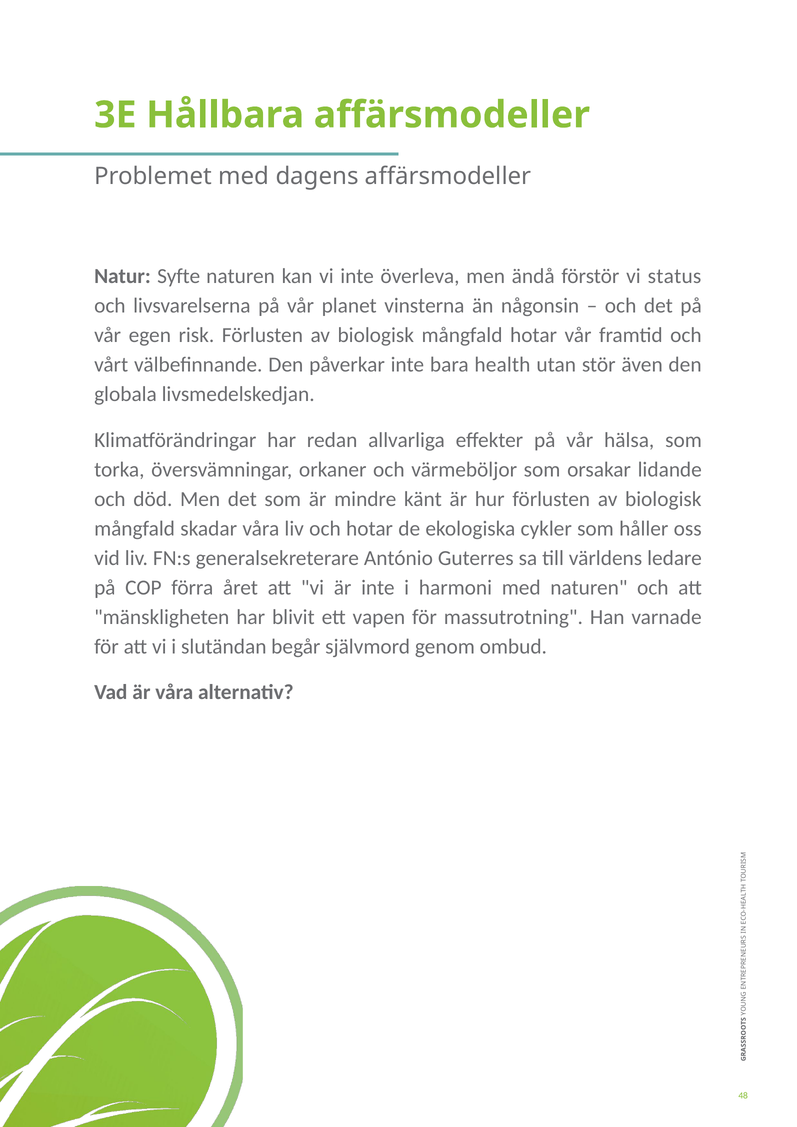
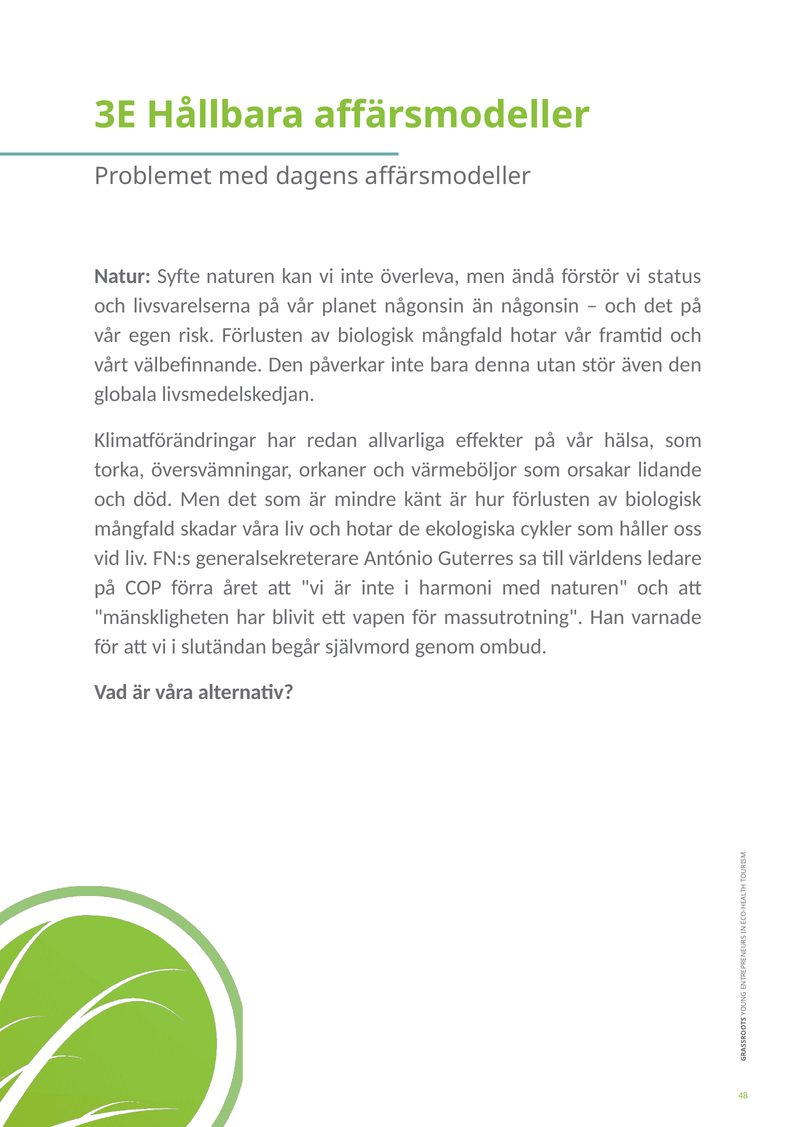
planet vinsterna: vinsterna -> någonsin
health: health -> denna
